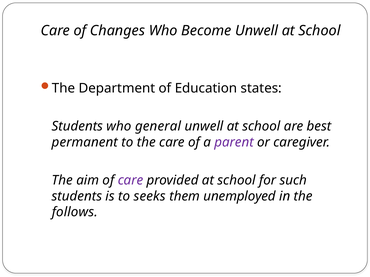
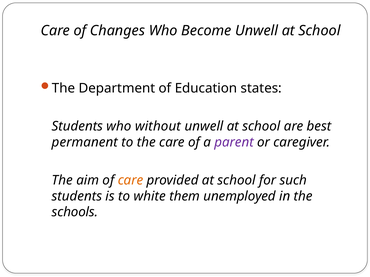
general: general -> without
care at (130, 180) colour: purple -> orange
seeks: seeks -> white
follows: follows -> schools
